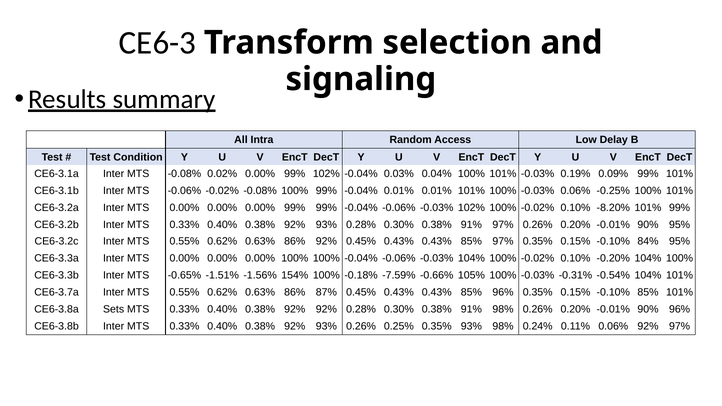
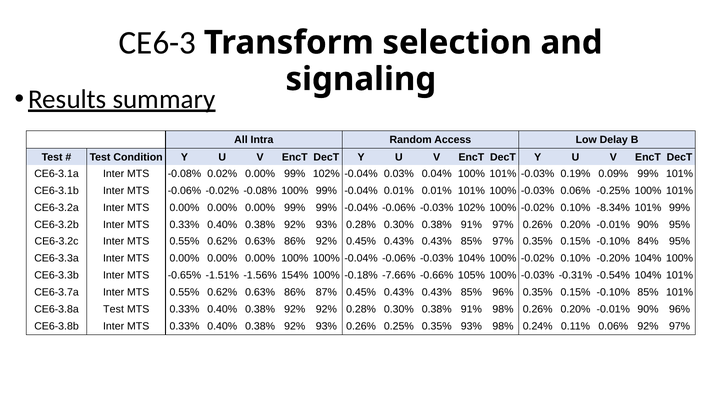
-8.20%: -8.20% -> -8.34%
-7.59%: -7.59% -> -7.66%
CE6-3.8a Sets: Sets -> Test
